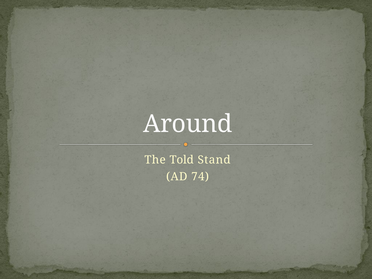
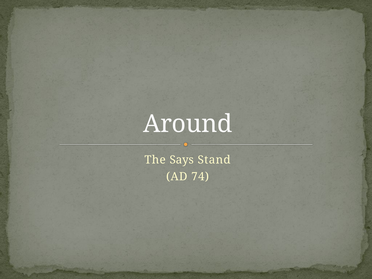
Told: Told -> Says
